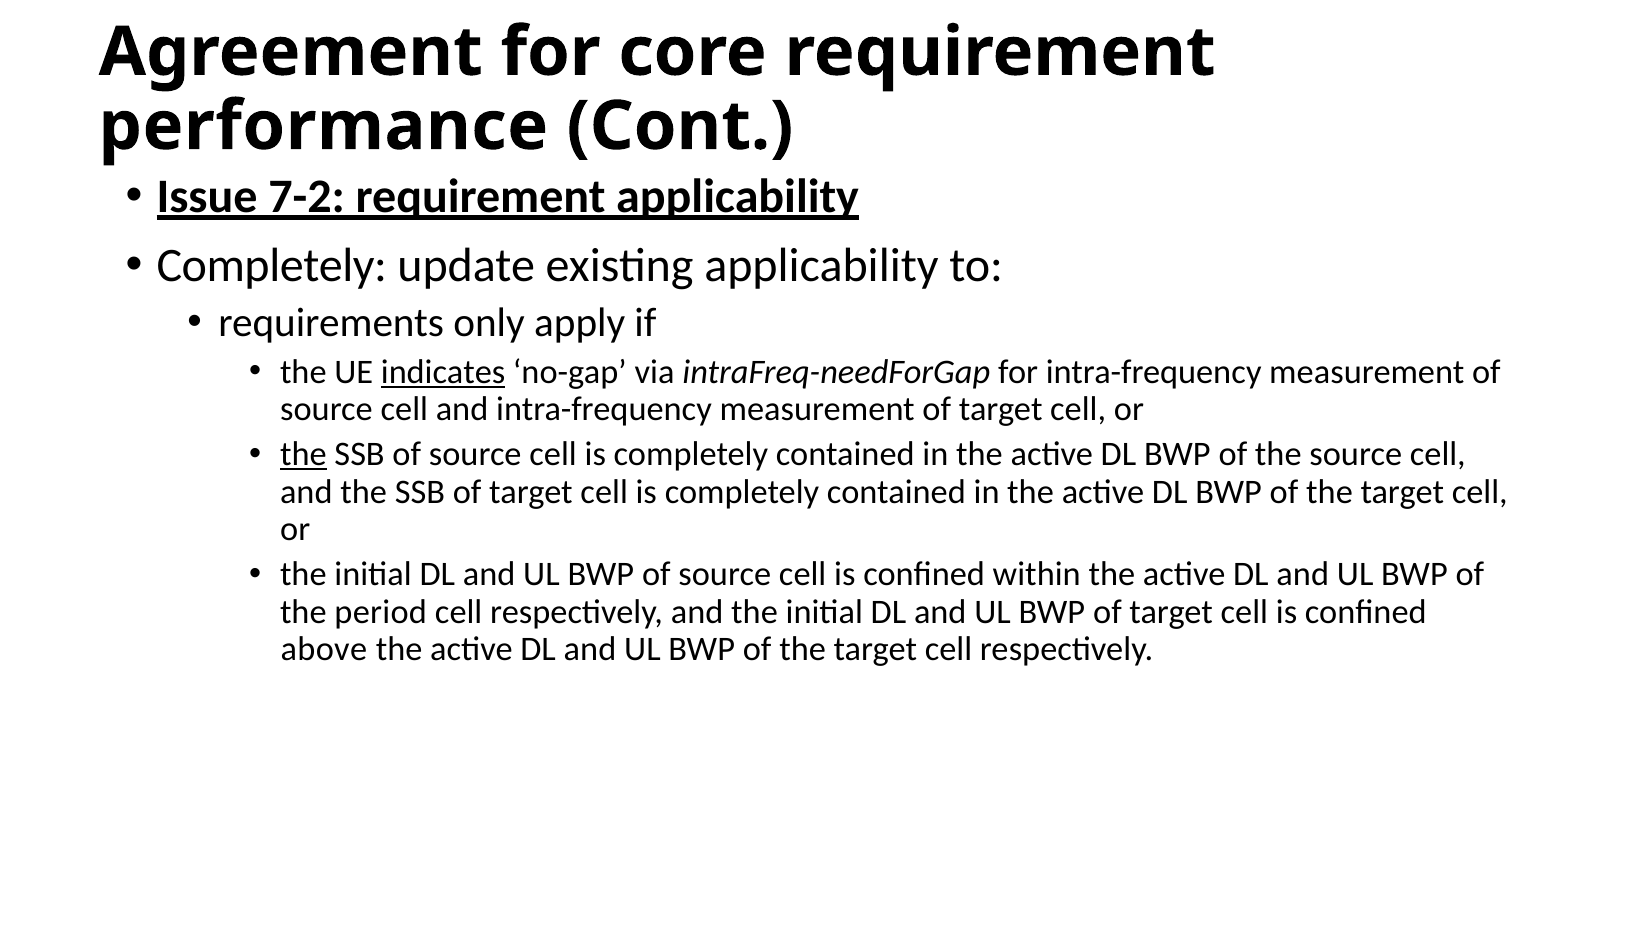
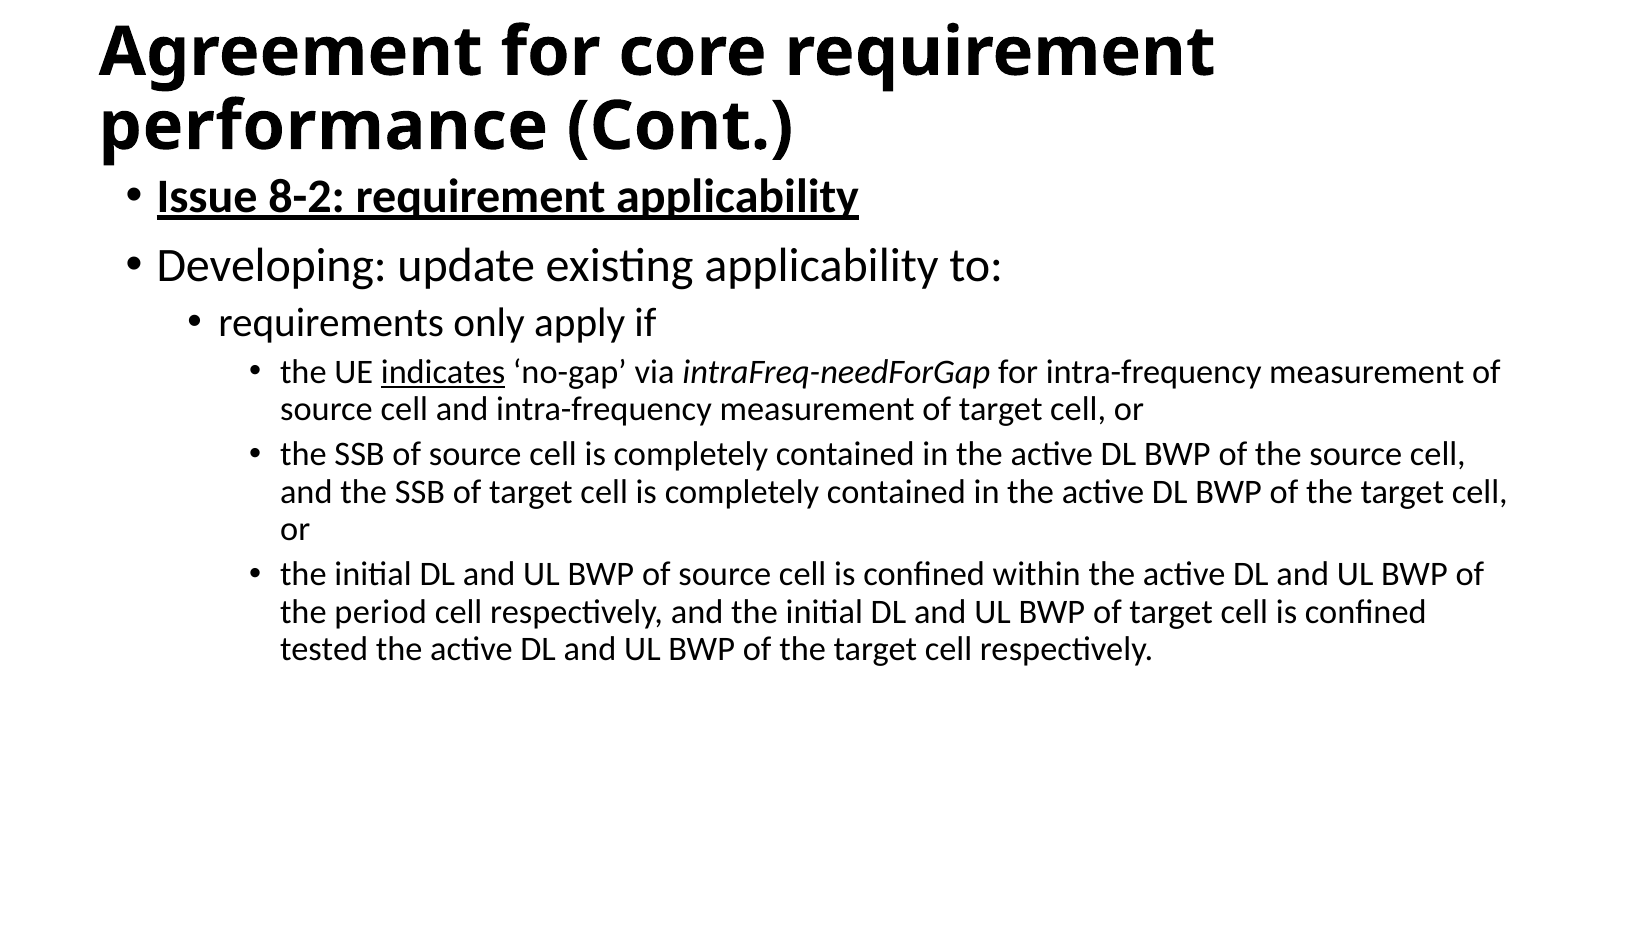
7-2: 7-2 -> 8-2
Completely at (272, 266): Completely -> Developing
the at (303, 455) underline: present -> none
above: above -> tested
